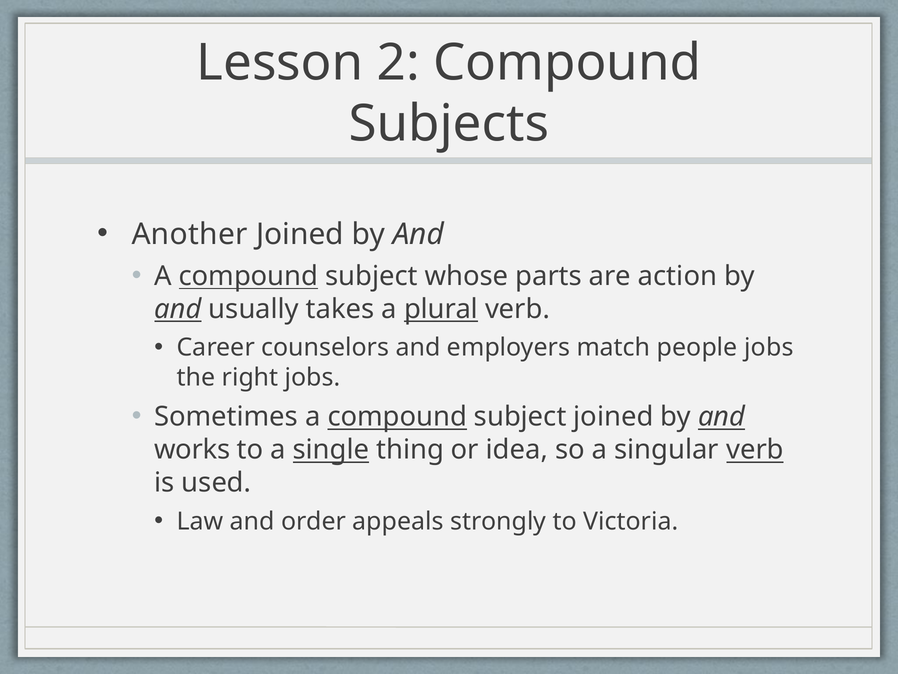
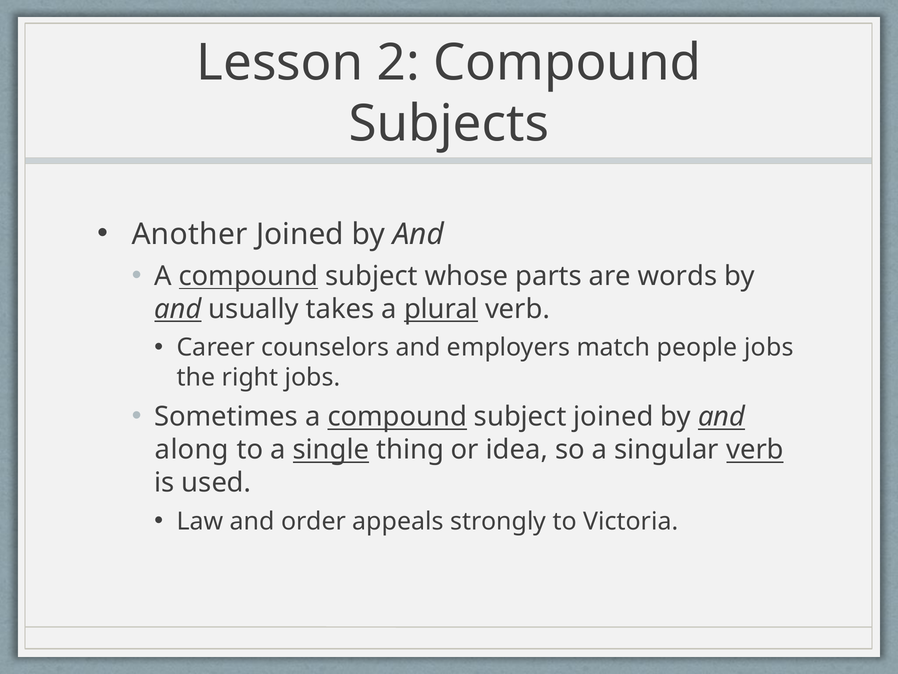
action: action -> words
works: works -> along
